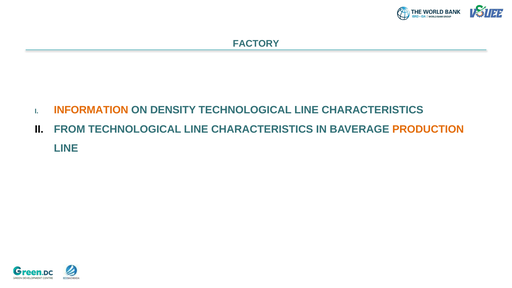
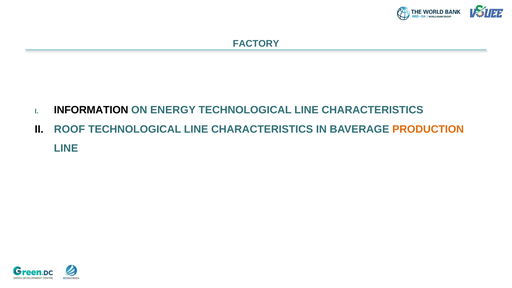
INFORMATION colour: orange -> black
DENSITY: DENSITY -> ENERGY
FROM: FROM -> ROOF
